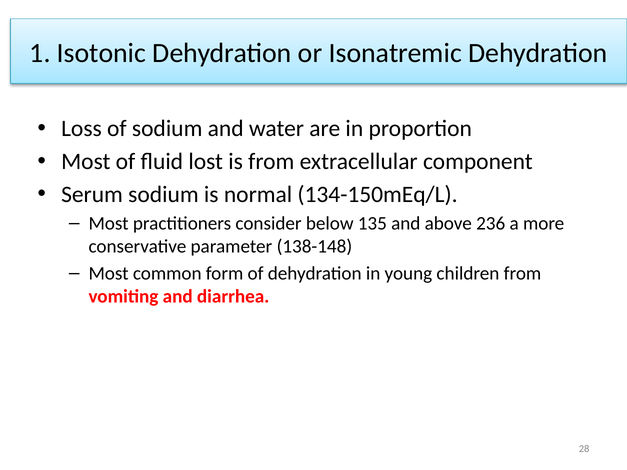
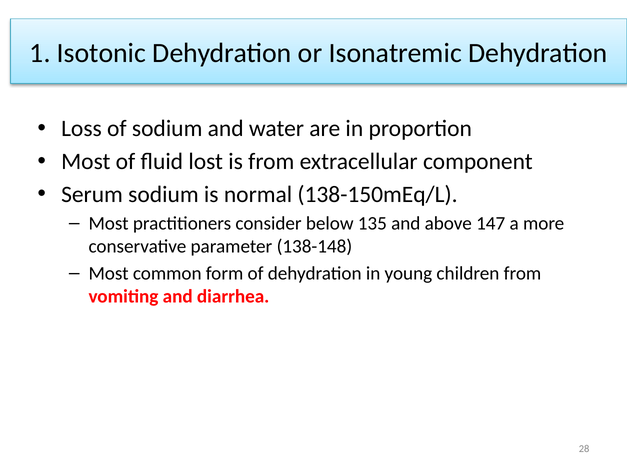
134-150mEq/L: 134-150mEq/L -> 138-150mEq/L
236: 236 -> 147
